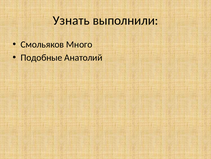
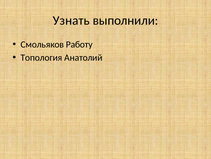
Много: Много -> Работу
Подобные: Подобные -> Топология
